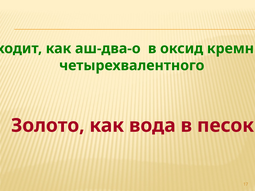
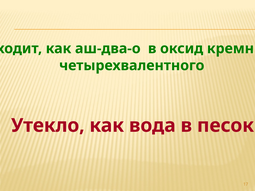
Золото: Золото -> Утекло
